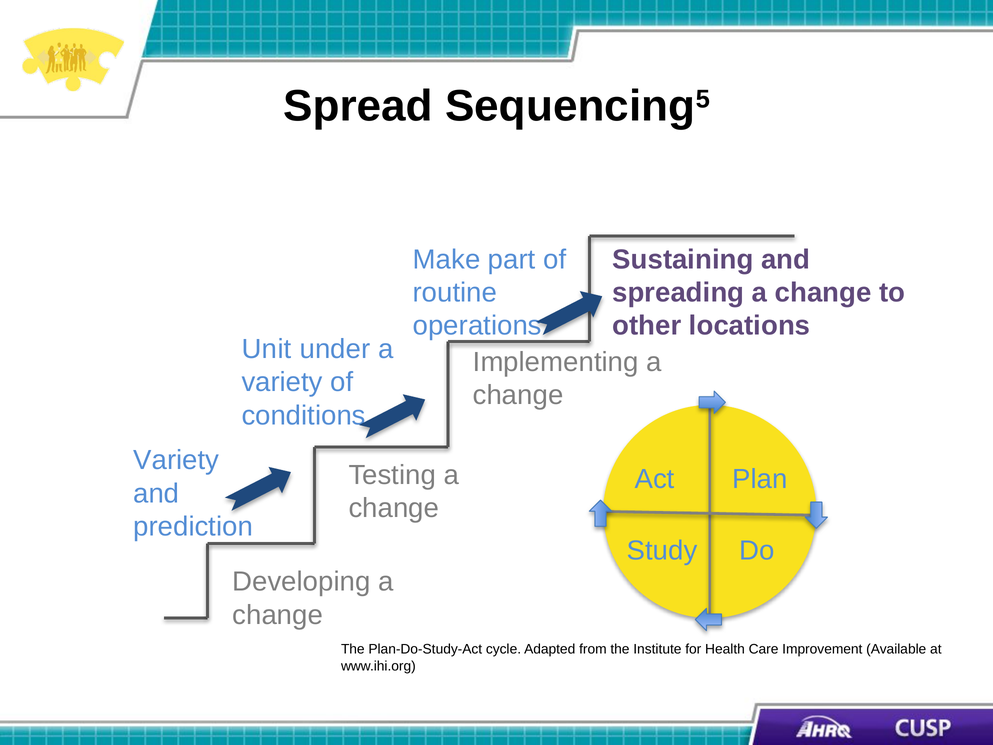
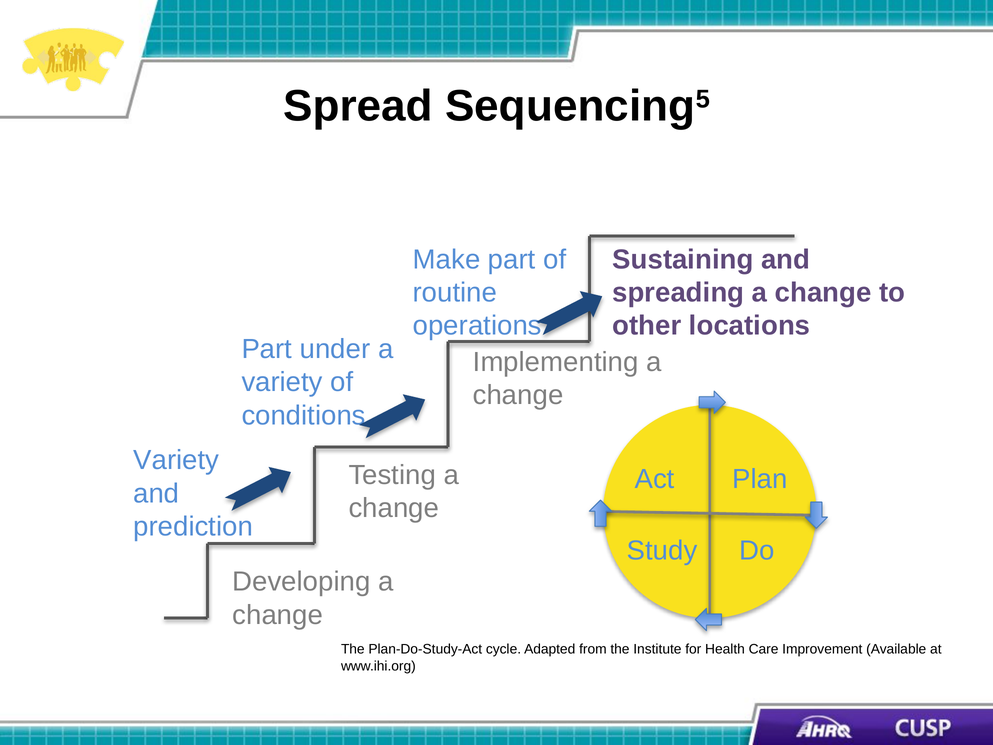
Unit at (267, 349): Unit -> Part
